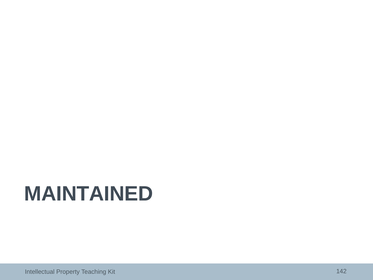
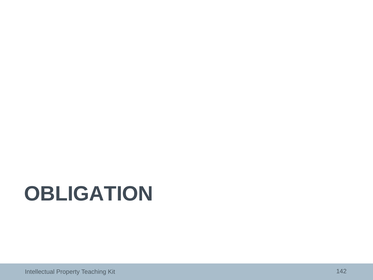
MAINTAINED: MAINTAINED -> OBLIGATION
